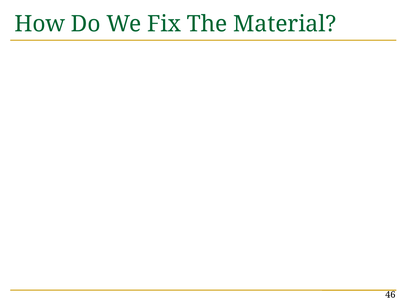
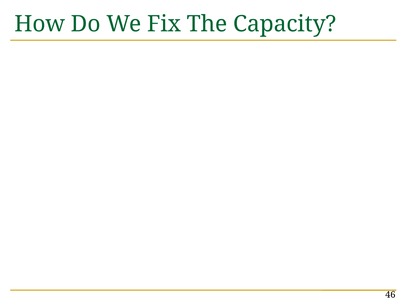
Material: Material -> Capacity
